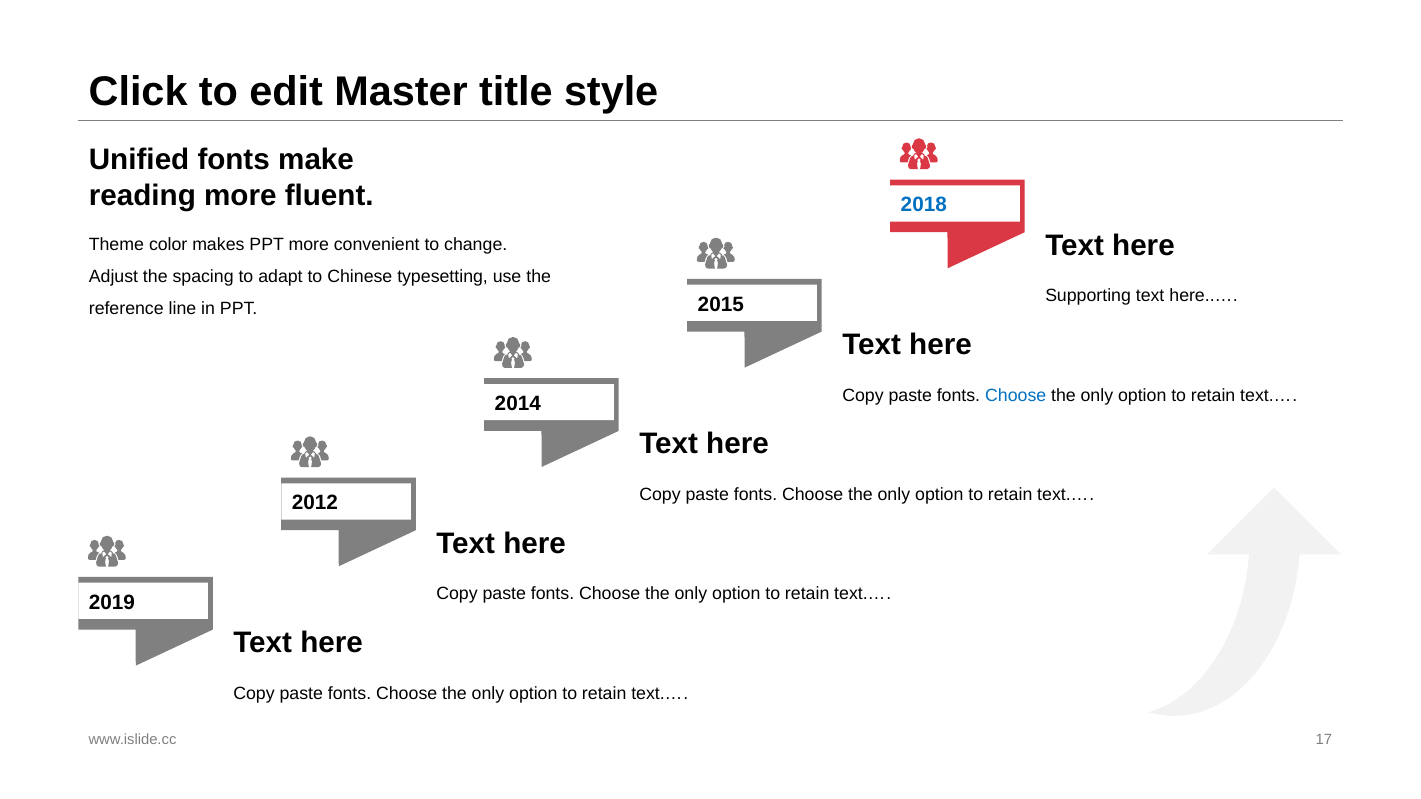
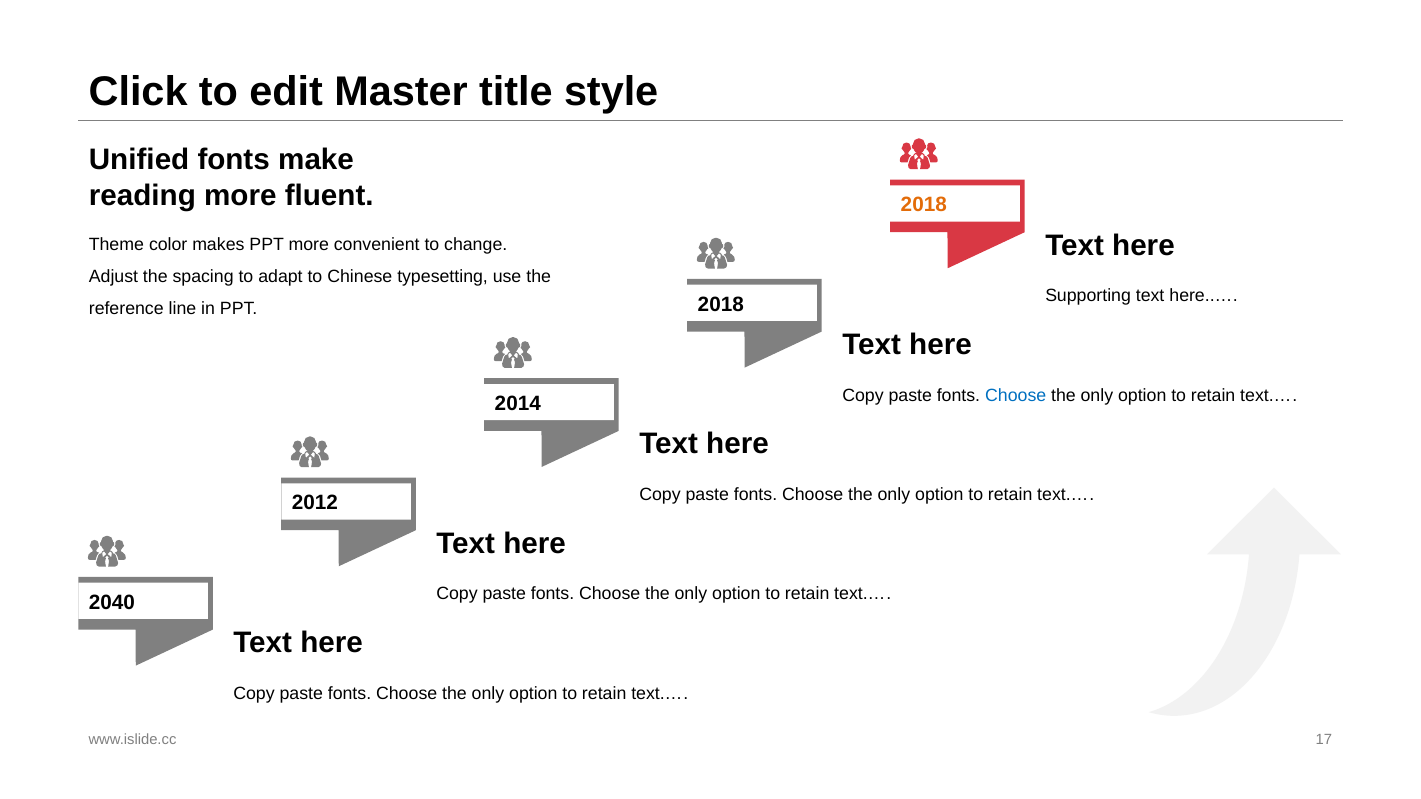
2018 at (924, 205) colour: blue -> orange
2015 at (721, 304): 2015 -> 2018
2019: 2019 -> 2040
